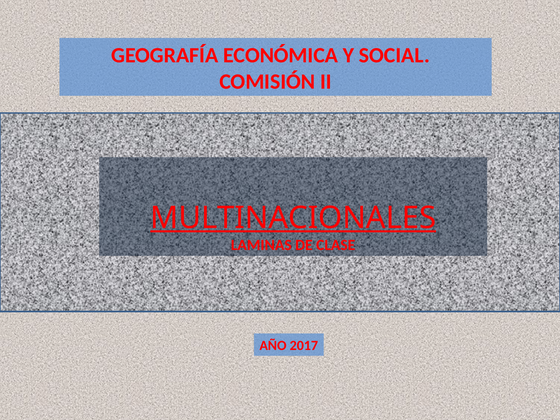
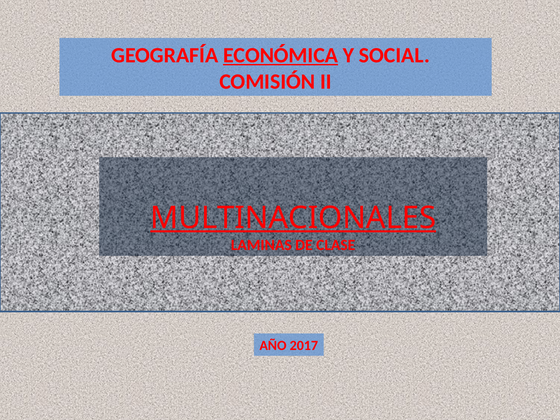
ECONÓMICA underline: none -> present
